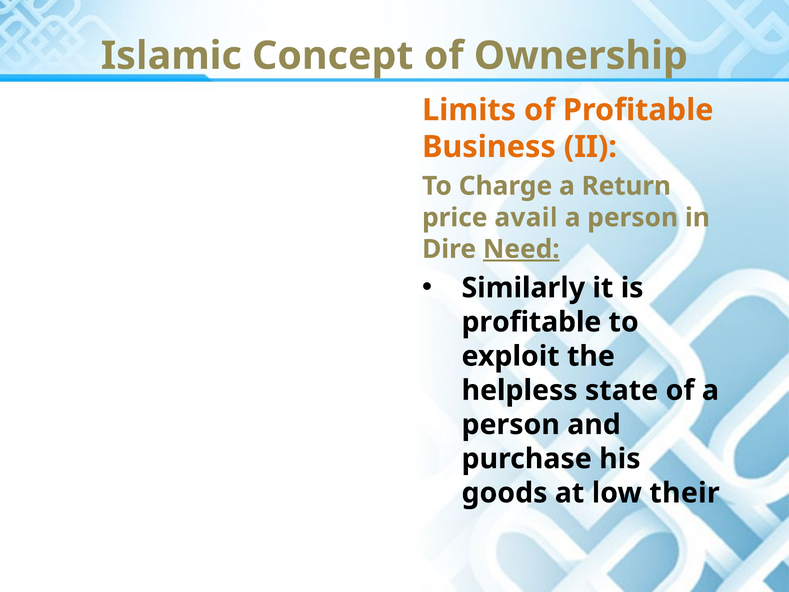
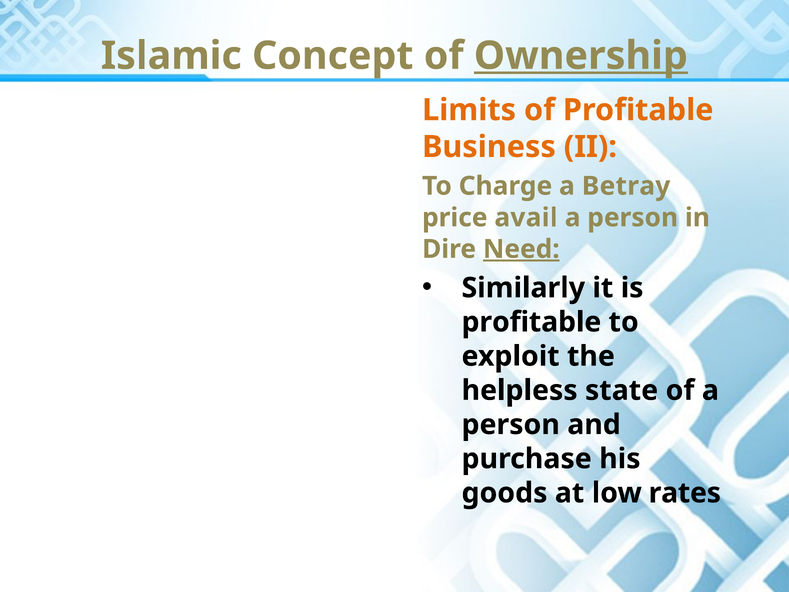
Ownership underline: none -> present
Return: Return -> Betray
their: their -> rates
